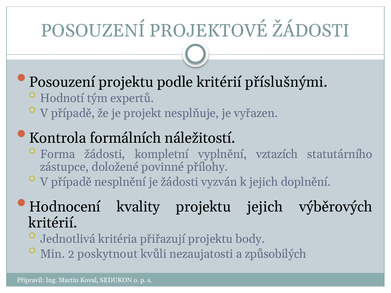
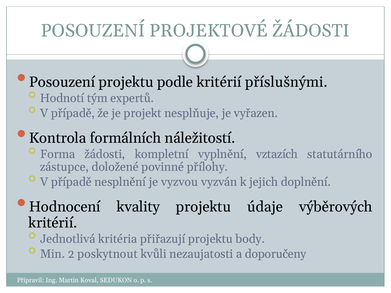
je žádosti: žádosti -> vyzvou
projektu jejich: jejich -> údaje
způsobilých: způsobilých -> doporučeny
